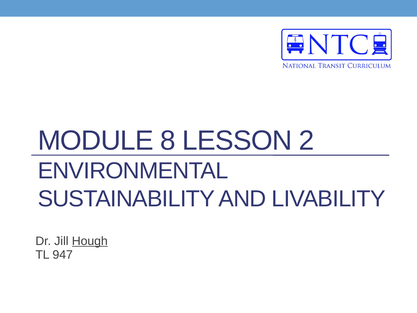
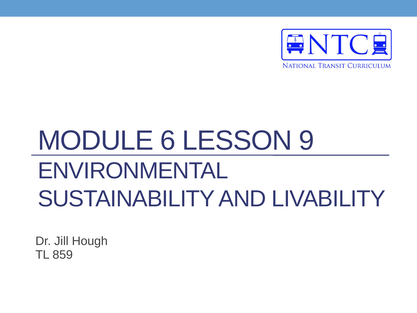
8: 8 -> 6
2: 2 -> 9
Hough underline: present -> none
947: 947 -> 859
